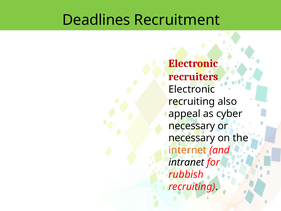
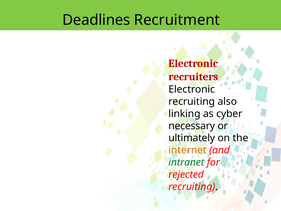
appeal: appeal -> linking
necessary at (192, 138): necessary -> ultimately
intranet colour: black -> green
rubbish: rubbish -> rejected
